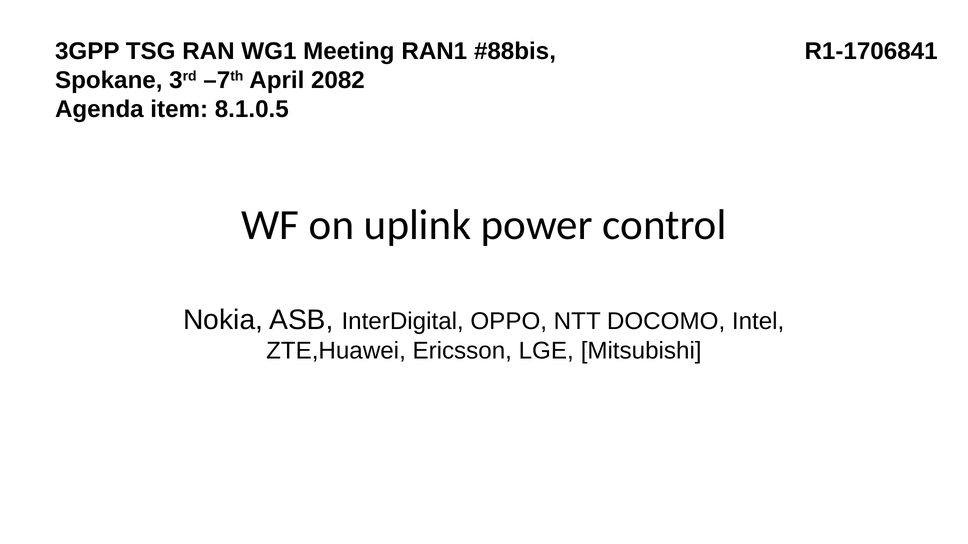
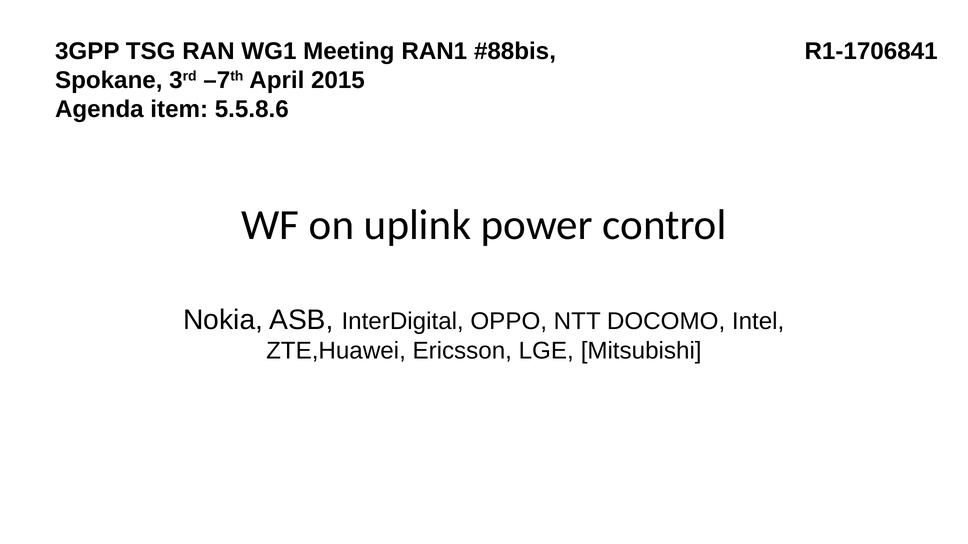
2082: 2082 -> 2015
8.1.0.5: 8.1.0.5 -> 5.5.8.6
